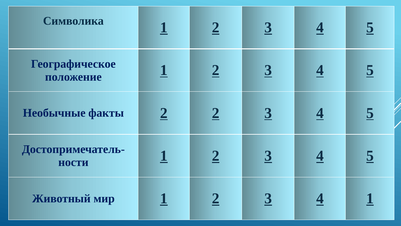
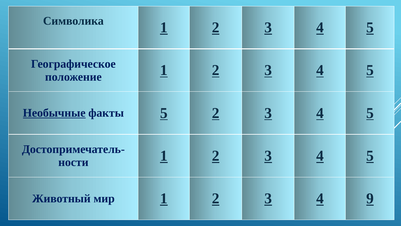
Необычные underline: none -> present
факты 2: 2 -> 5
4 1: 1 -> 9
